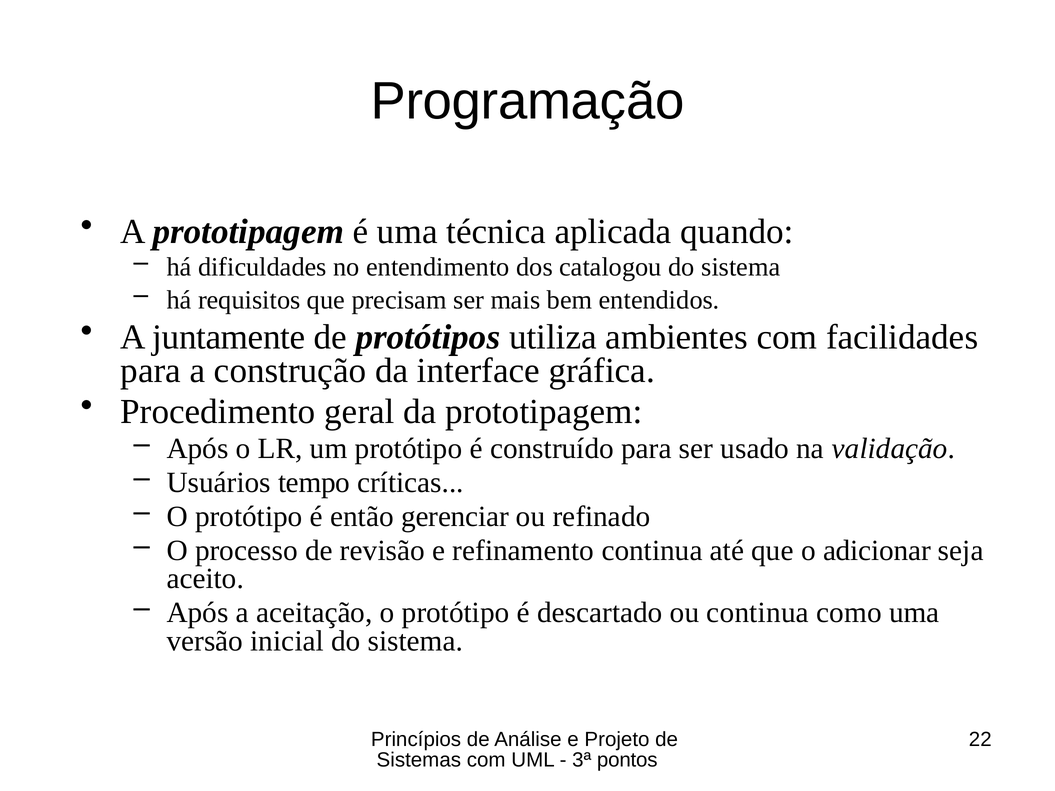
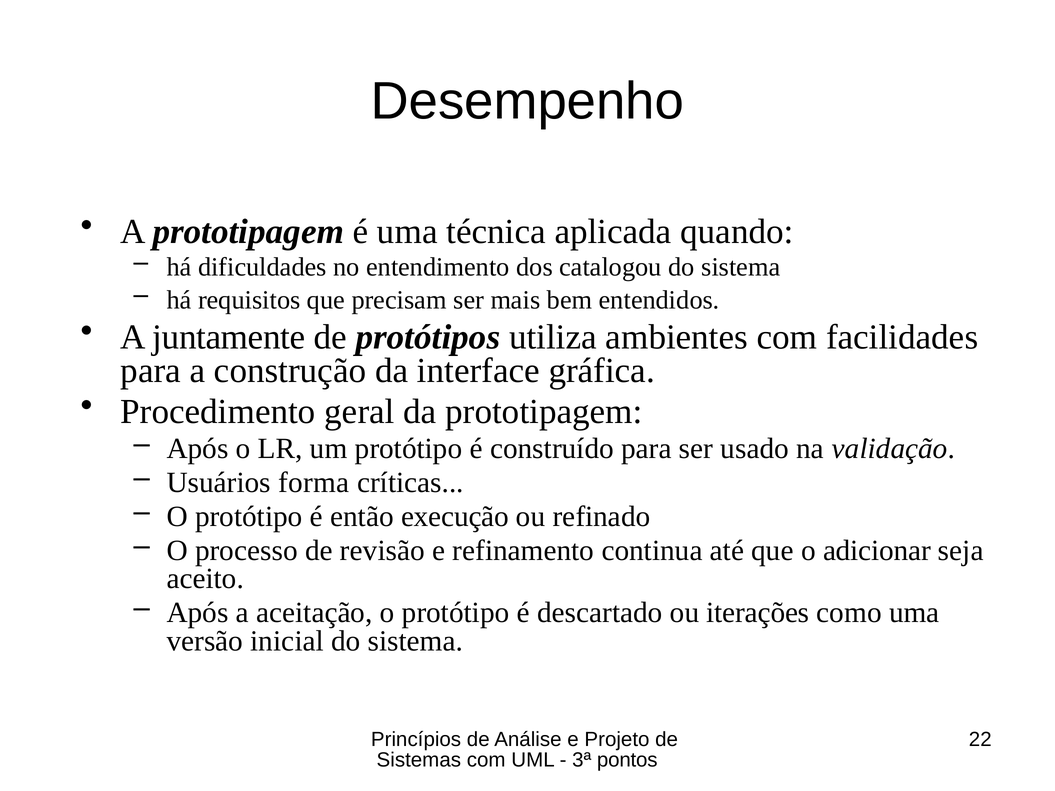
Programação: Programação -> Desempenho
tempo: tempo -> forma
gerenciar: gerenciar -> execução
ou continua: continua -> iterações
